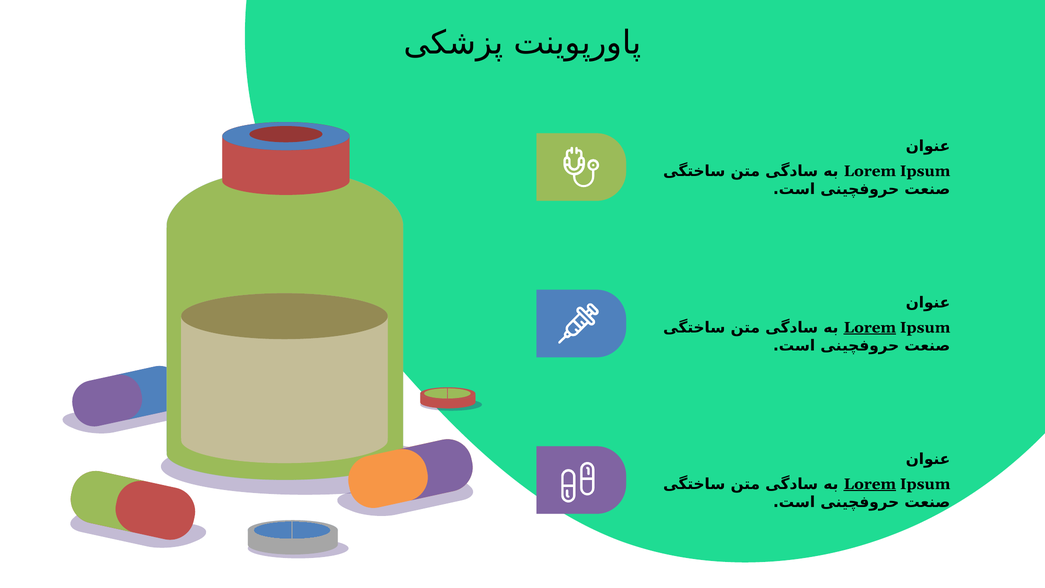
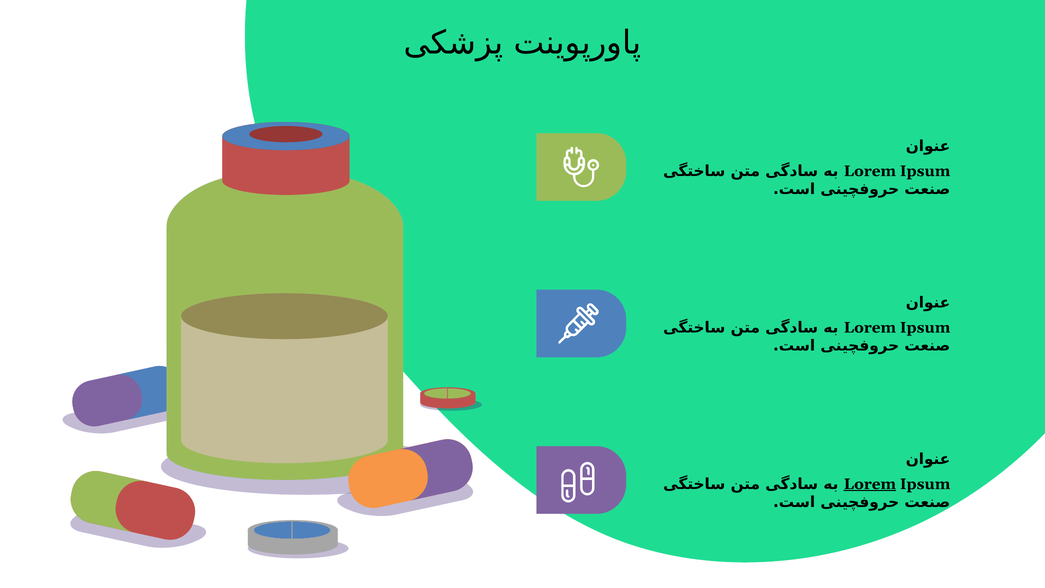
Lorem at (870, 327) underline: present -> none
